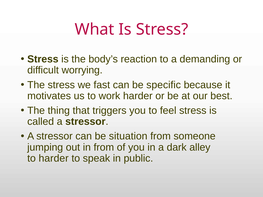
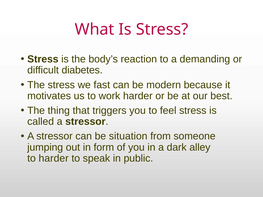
worrying: worrying -> diabetes
specific: specific -> modern
in from: from -> form
